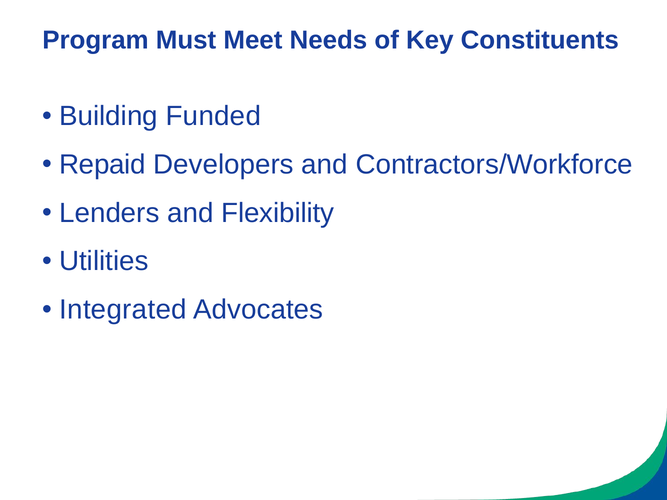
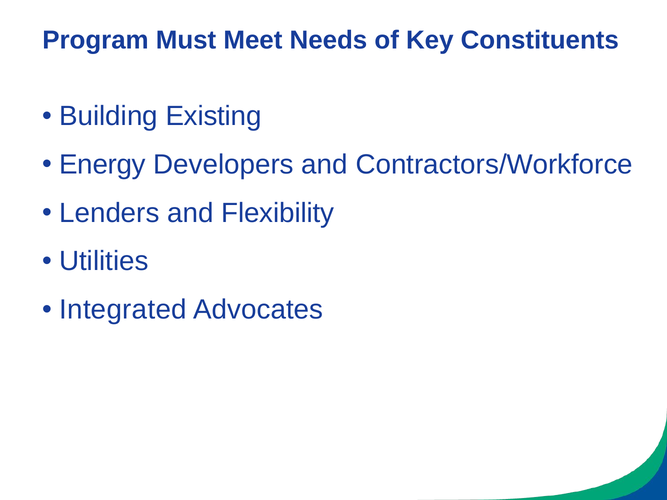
Funded: Funded -> Existing
Repaid: Repaid -> Energy
